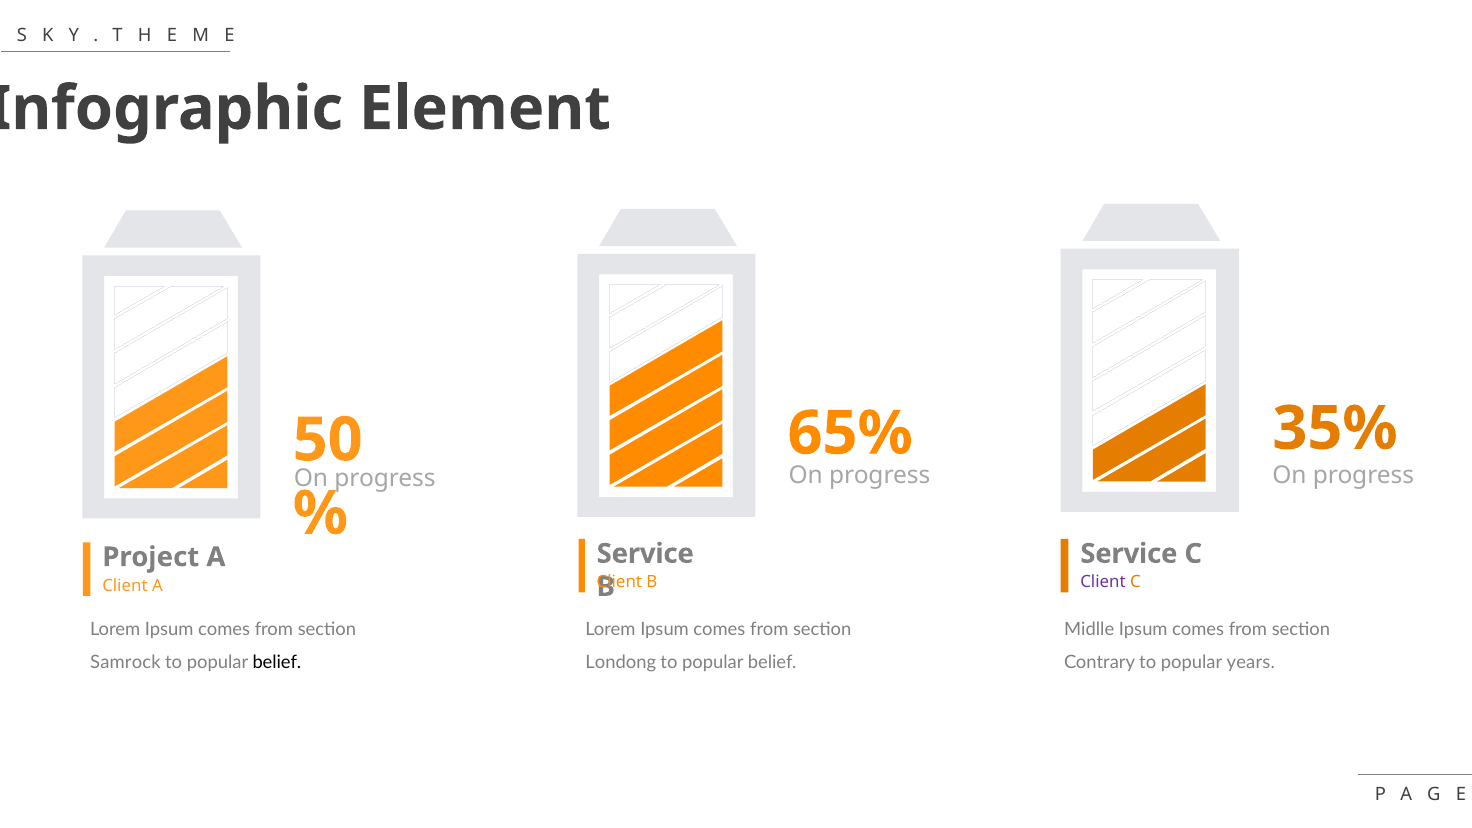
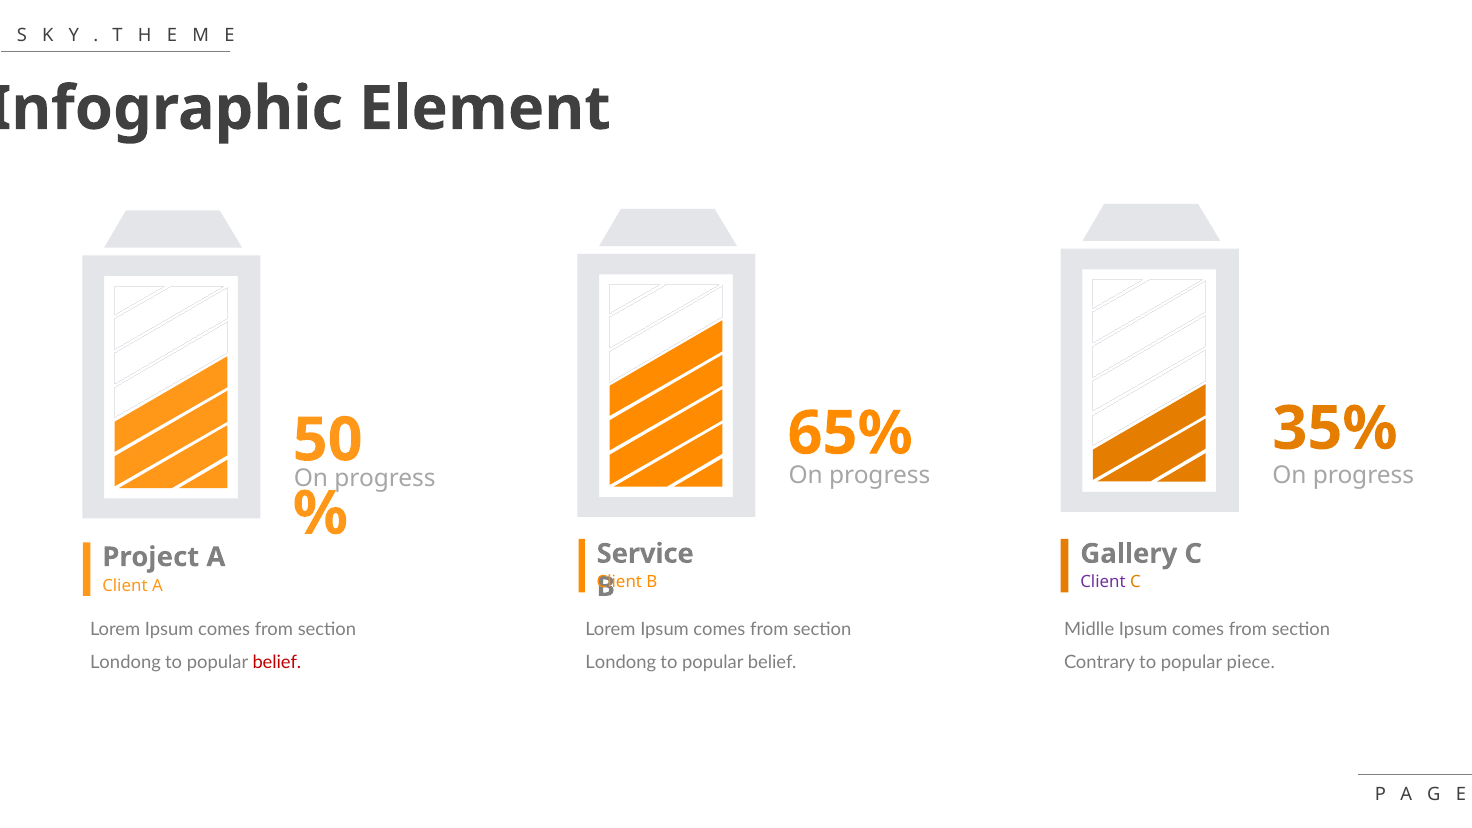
Service at (1129, 554): Service -> Gallery
Samrock at (125, 663): Samrock -> Londong
belief at (277, 663) colour: black -> red
years: years -> piece
